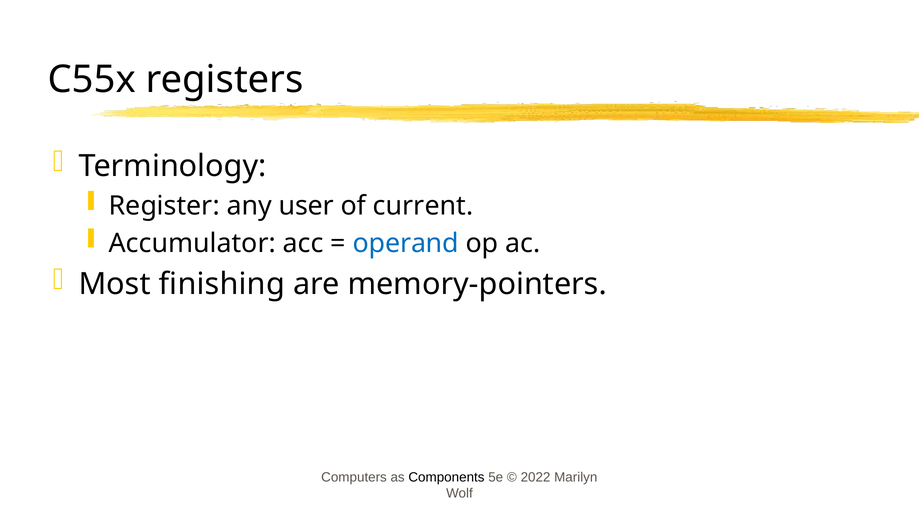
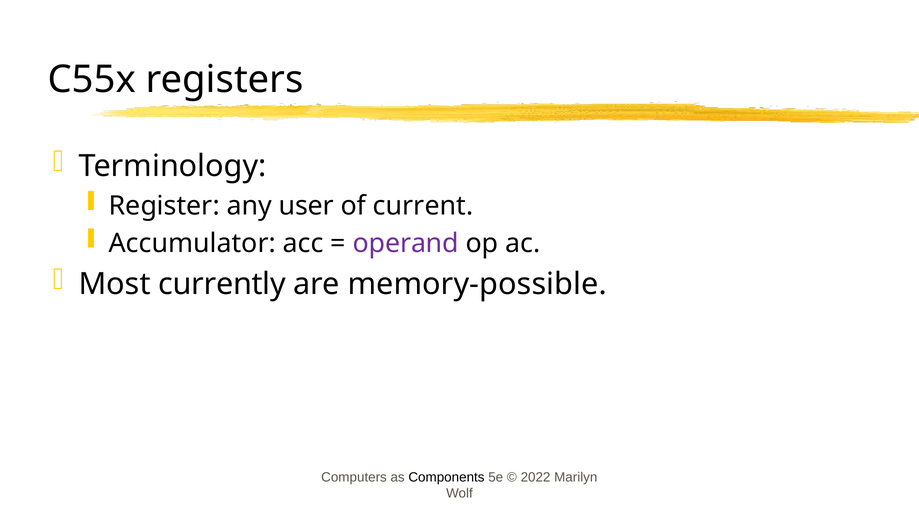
operand colour: blue -> purple
finishing: finishing -> currently
memory-pointers: memory-pointers -> memory-possible
